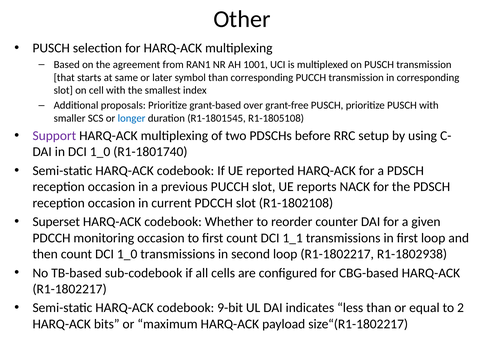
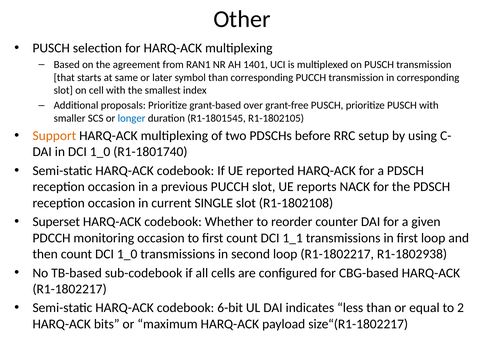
1001: 1001 -> 1401
R1-1805108: R1-1805108 -> R1-1802105
Support colour: purple -> orange
current PDCCH: PDCCH -> SINGLE
9-bit: 9-bit -> 6-bit
